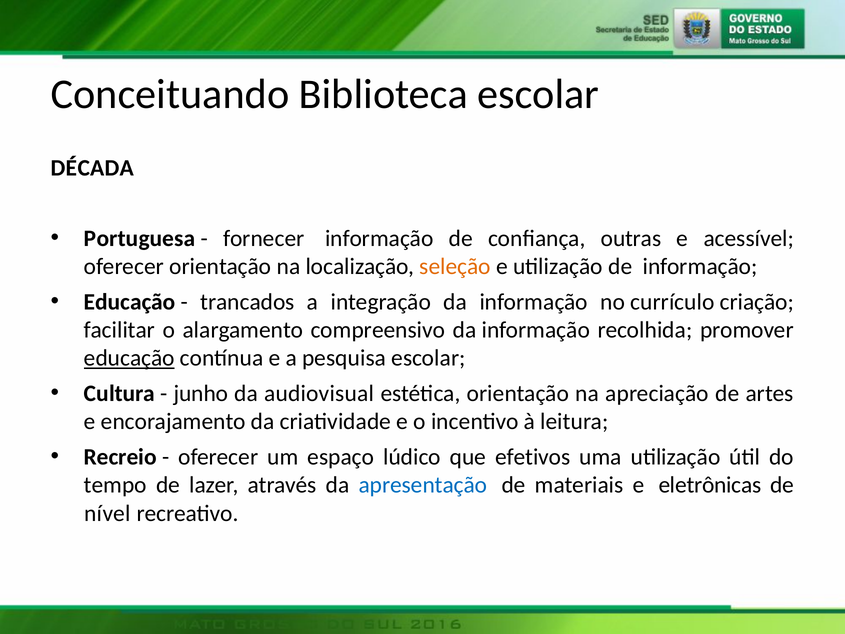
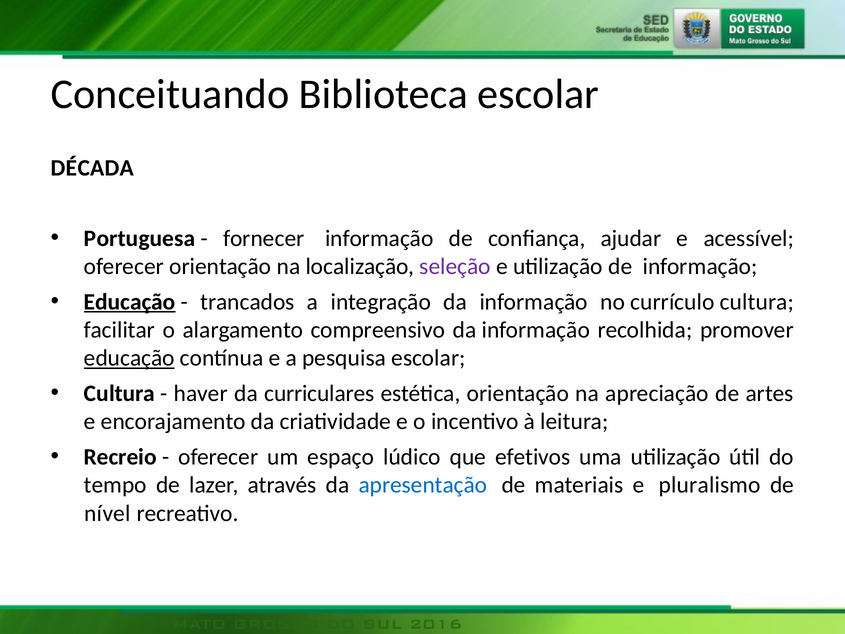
outras: outras -> ajudar
seleção colour: orange -> purple
Educação at (130, 302) underline: none -> present
currículo criação: criação -> cultura
junho: junho -> haver
audiovisual: audiovisual -> curriculares
eletrônicas: eletrônicas -> pluralismo
